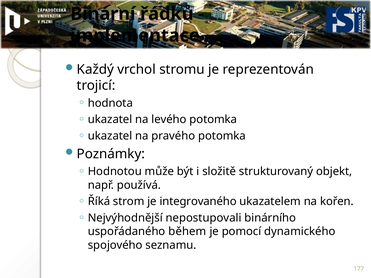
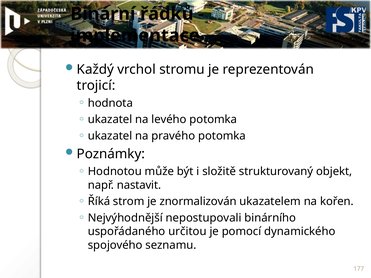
používá: používá -> nastavit
integrovaného: integrovaného -> znormalizován
během: během -> určitou
